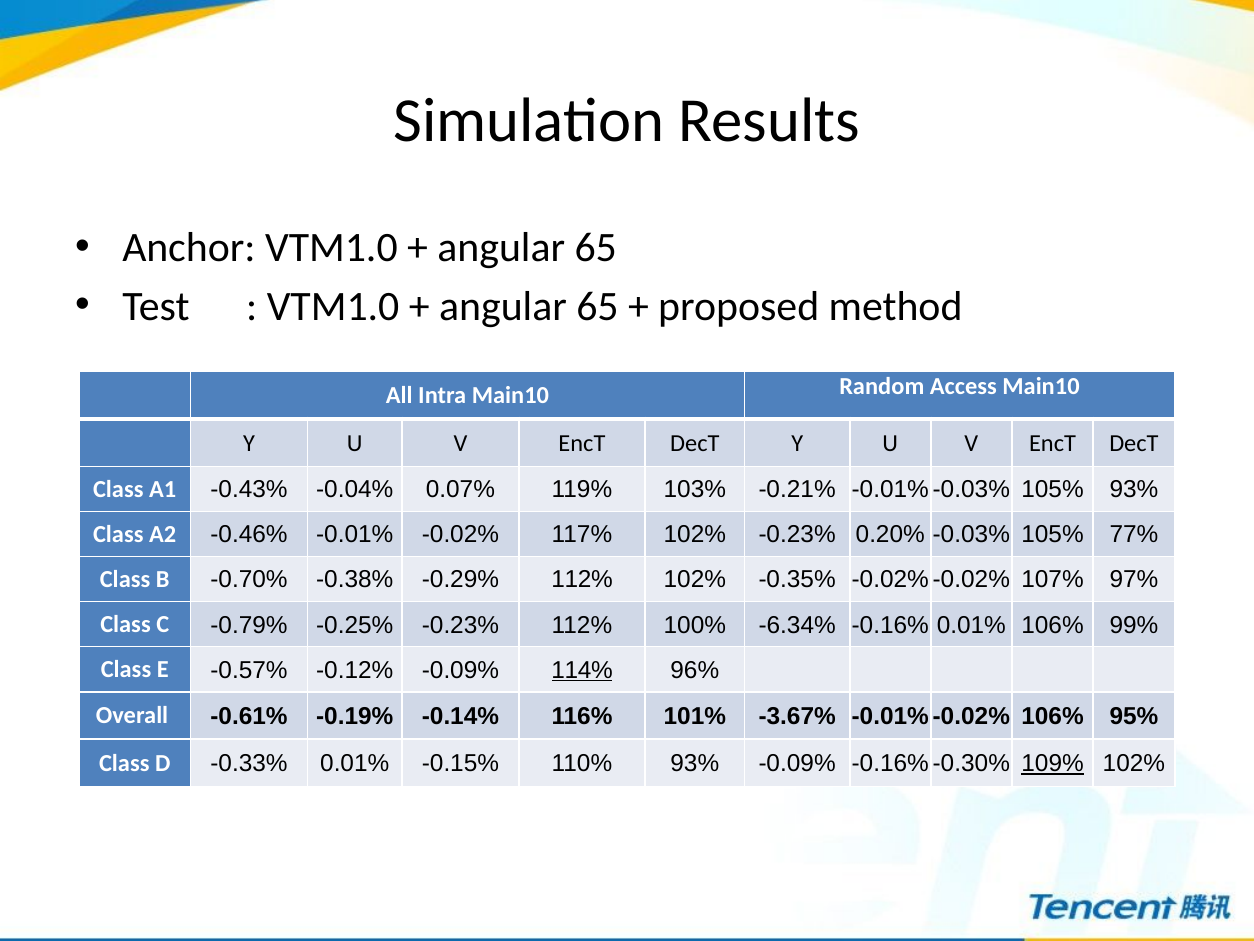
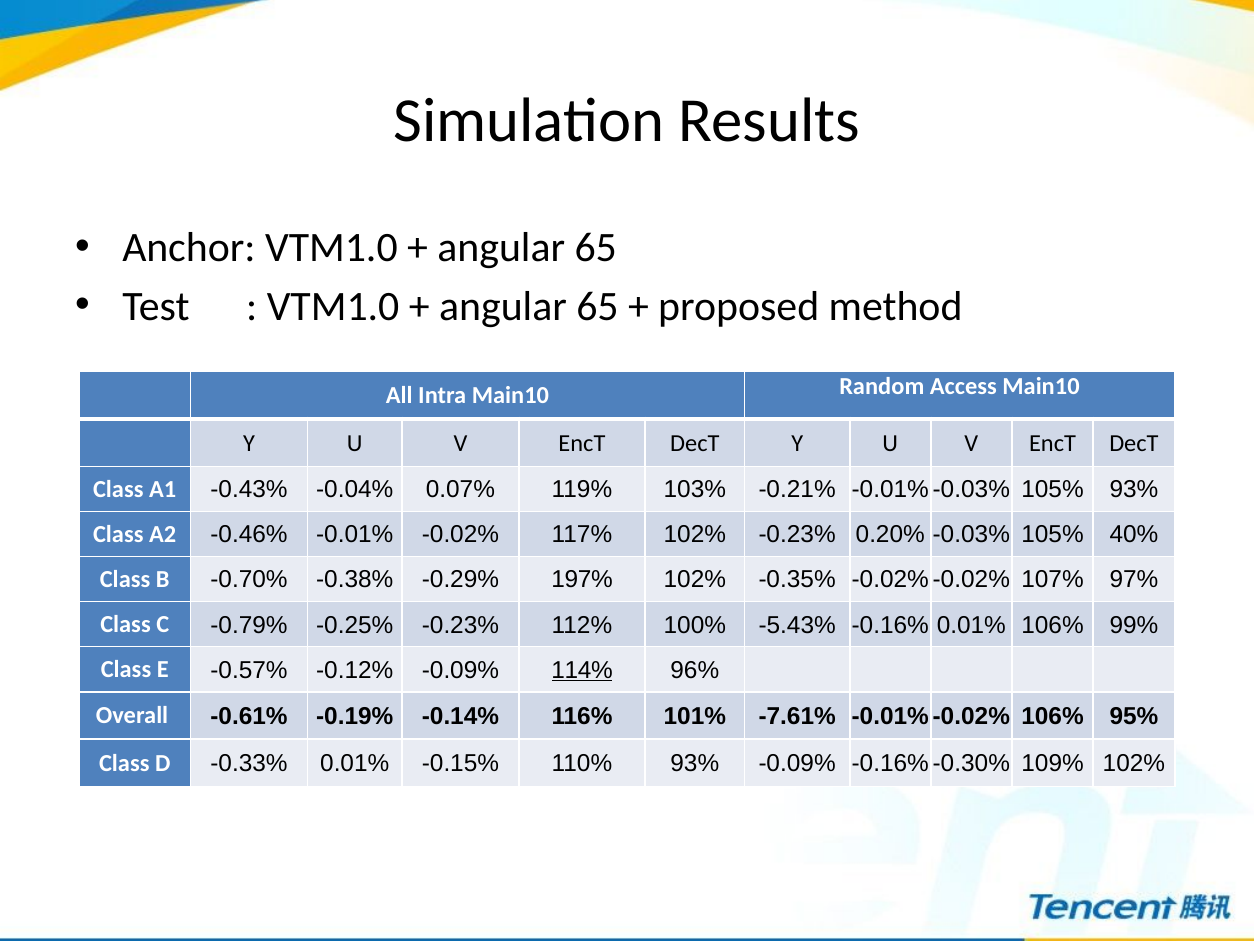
77%: 77% -> 40%
-0.29% 112%: 112% -> 197%
-6.34%: -6.34% -> -5.43%
-3.67%: -3.67% -> -7.61%
109% underline: present -> none
